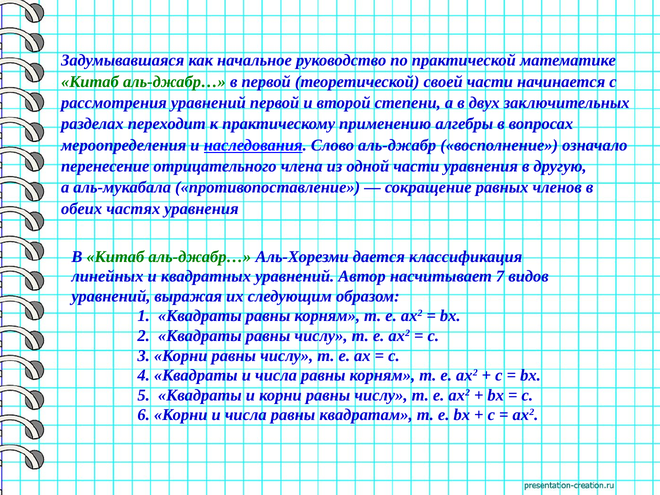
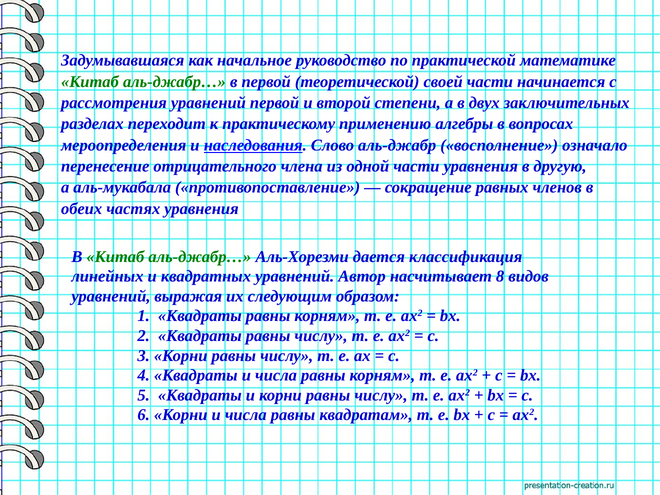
7: 7 -> 8
